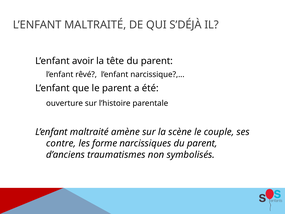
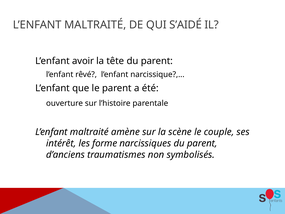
S’DÉJÀ: S’DÉJÀ -> S’AIDÉ
contre: contre -> intérêt
